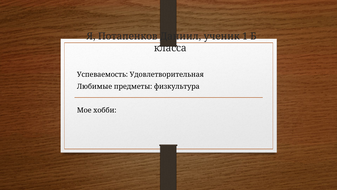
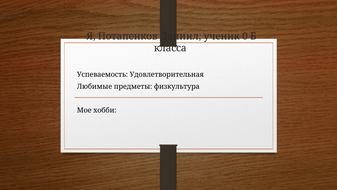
1: 1 -> 0
